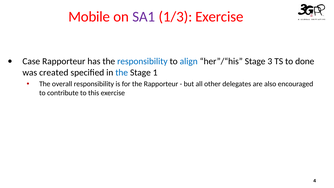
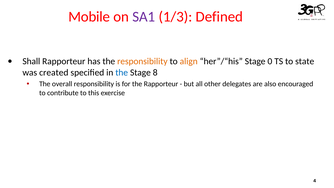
1/3 Exercise: Exercise -> Defined
Case: Case -> Shall
responsibility at (142, 61) colour: blue -> orange
align colour: blue -> orange
3: 3 -> 0
done: done -> state
1: 1 -> 8
